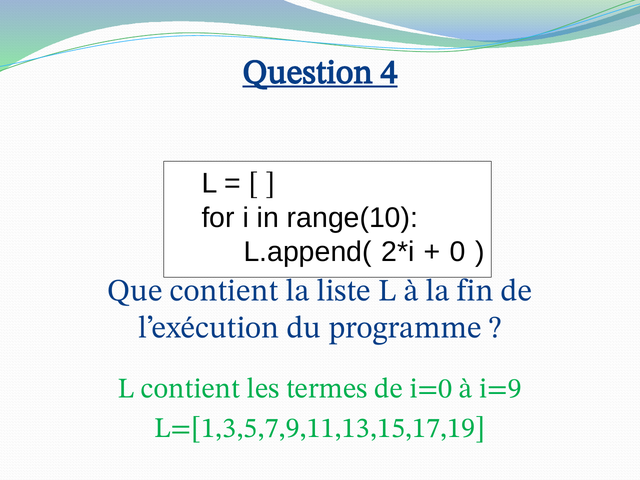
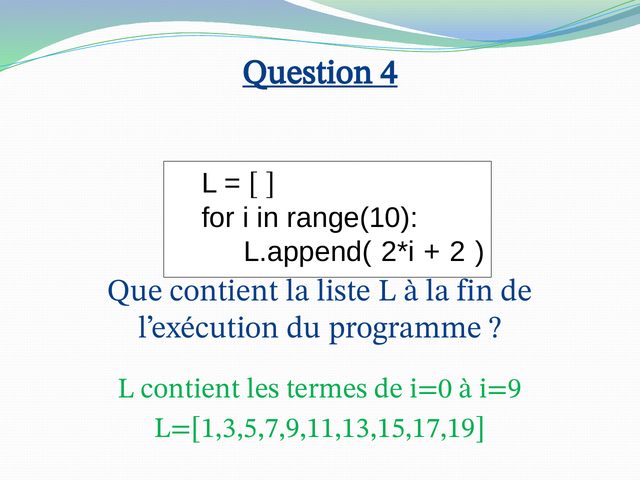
0: 0 -> 2
